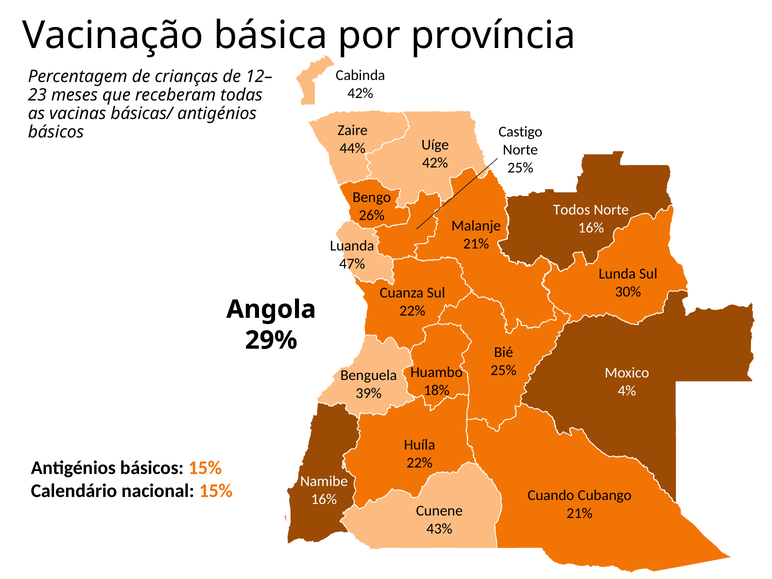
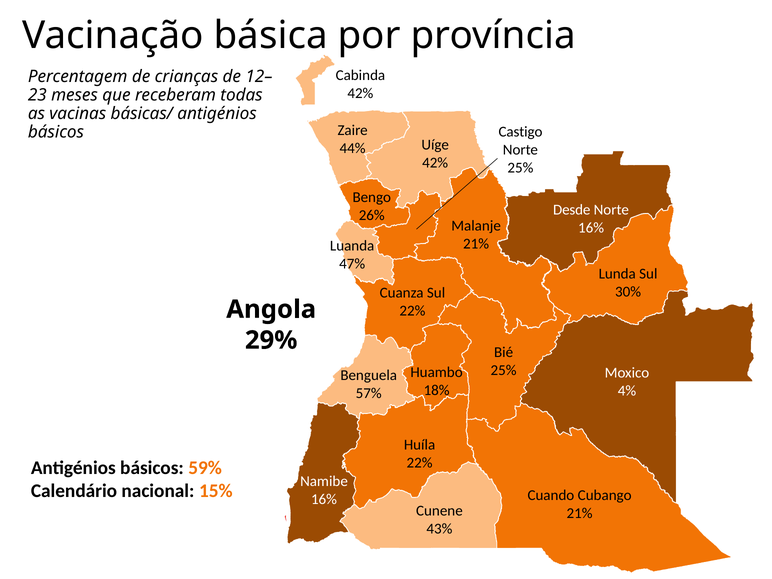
Todos: Todos -> Desde
39%: 39% -> 57%
básicos 15%: 15% -> 59%
